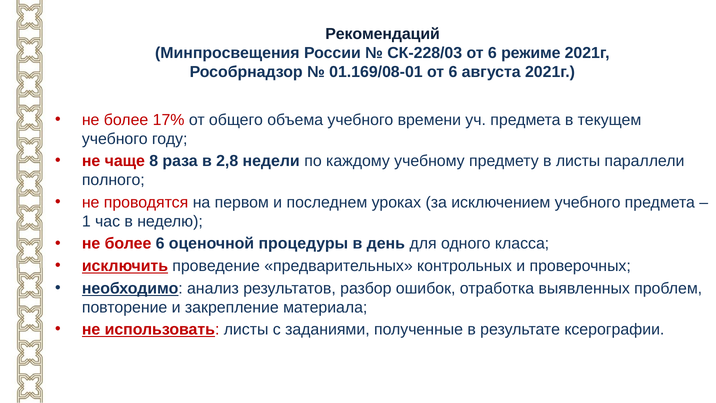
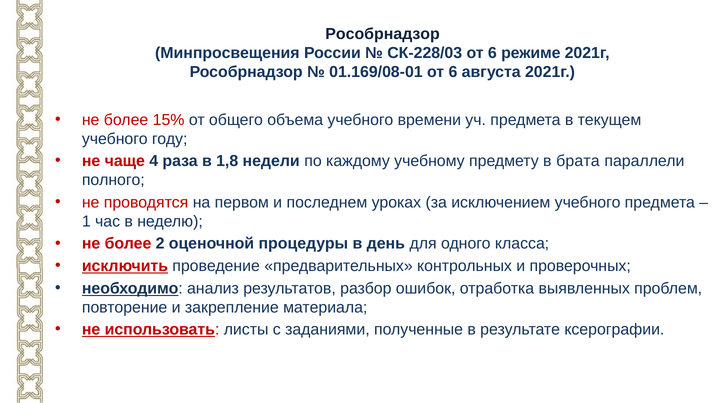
Рекомендаций at (383, 34): Рекомендаций -> Рособрнадзор
17%: 17% -> 15%
8: 8 -> 4
2,8: 2,8 -> 1,8
в листы: листы -> брата
более 6: 6 -> 2
